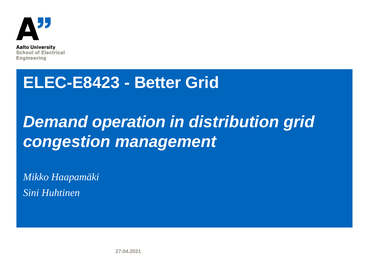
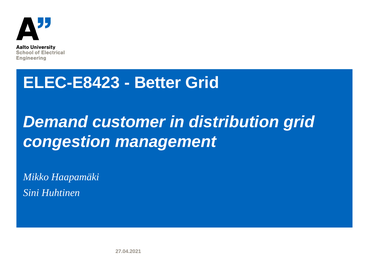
operation: operation -> customer
